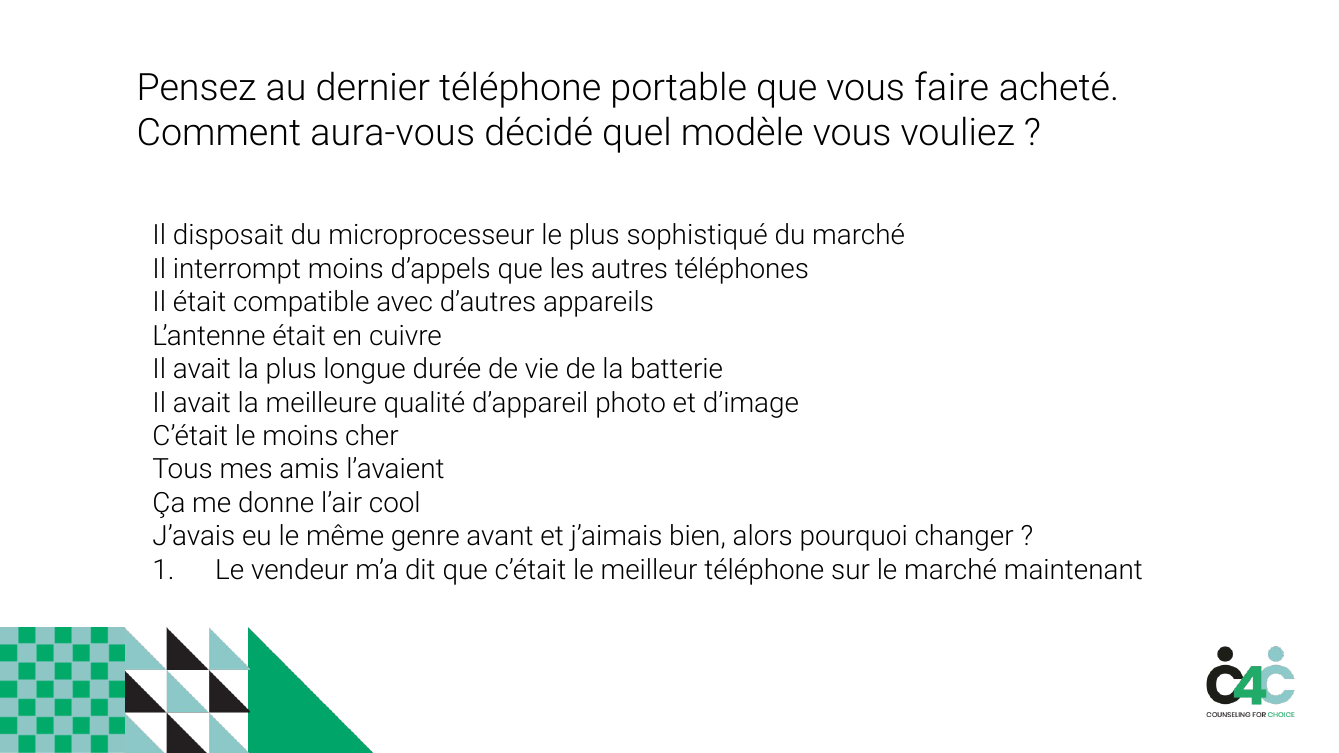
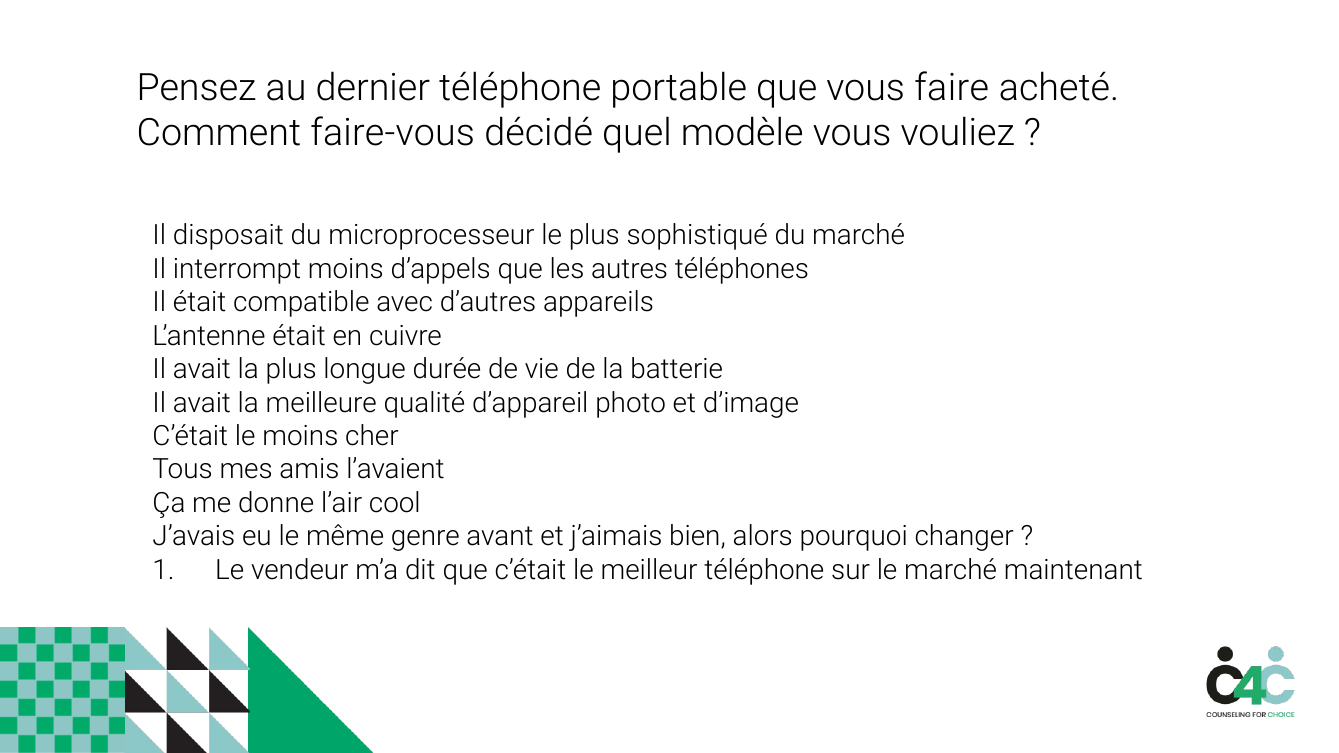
aura-vous: aura-vous -> faire-vous
